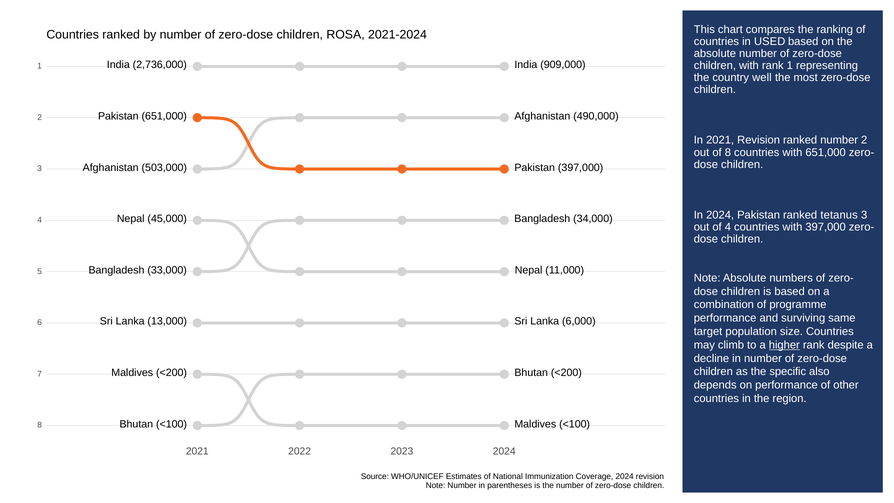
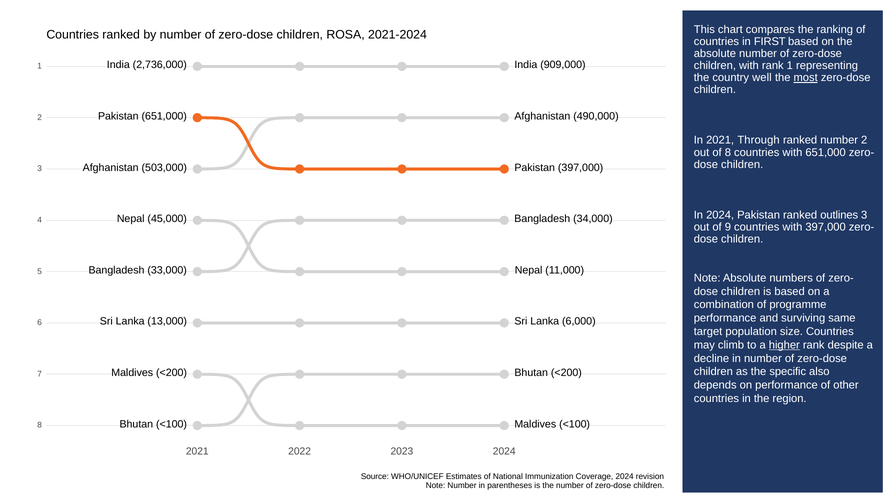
USED: USED -> FIRST
most underline: none -> present
2021 Revision: Revision -> Through
tetanus: tetanus -> outlines
of 4: 4 -> 9
